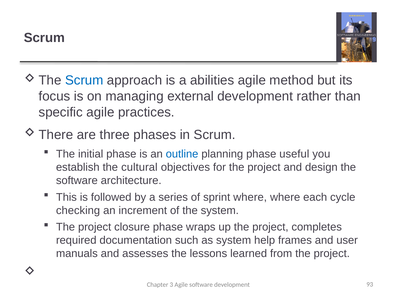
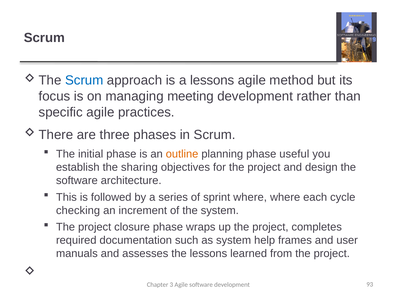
a abilities: abilities -> lessons
external: external -> meeting
outline colour: blue -> orange
cultural: cultural -> sharing
